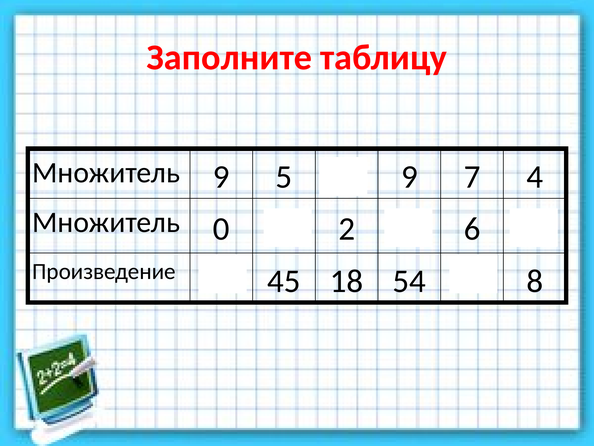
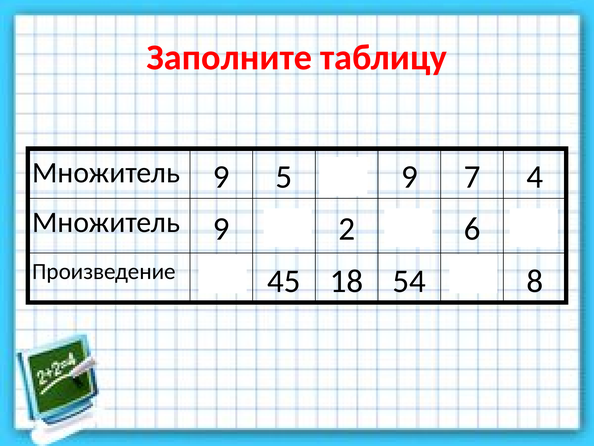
0 at (221, 229): 0 -> 9
